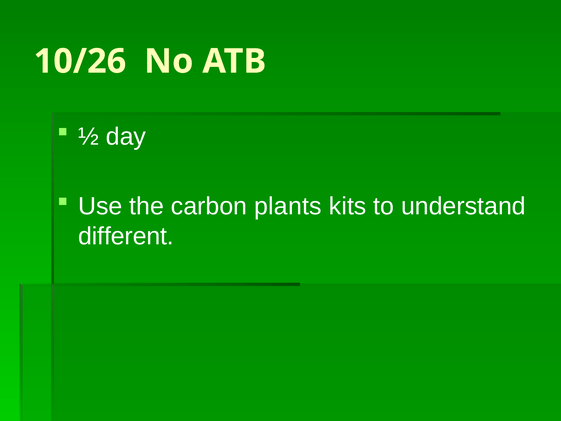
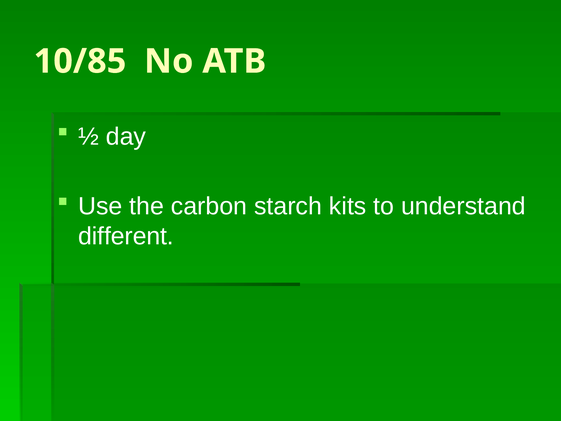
10/26: 10/26 -> 10/85
plants: plants -> starch
